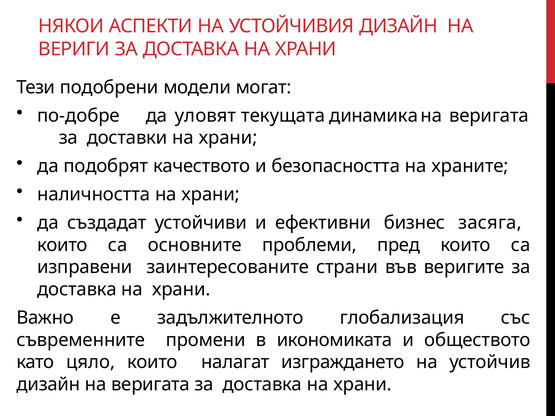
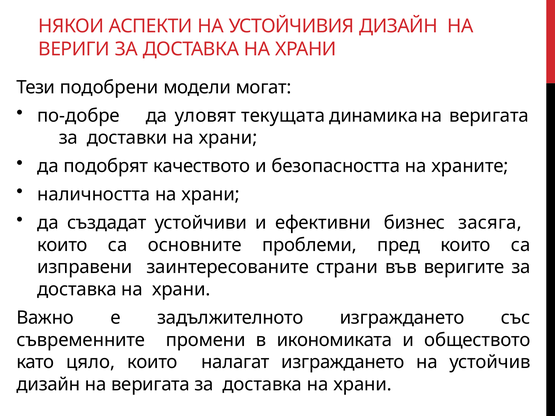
задължителното глобализация: глобализация -> изграждането
